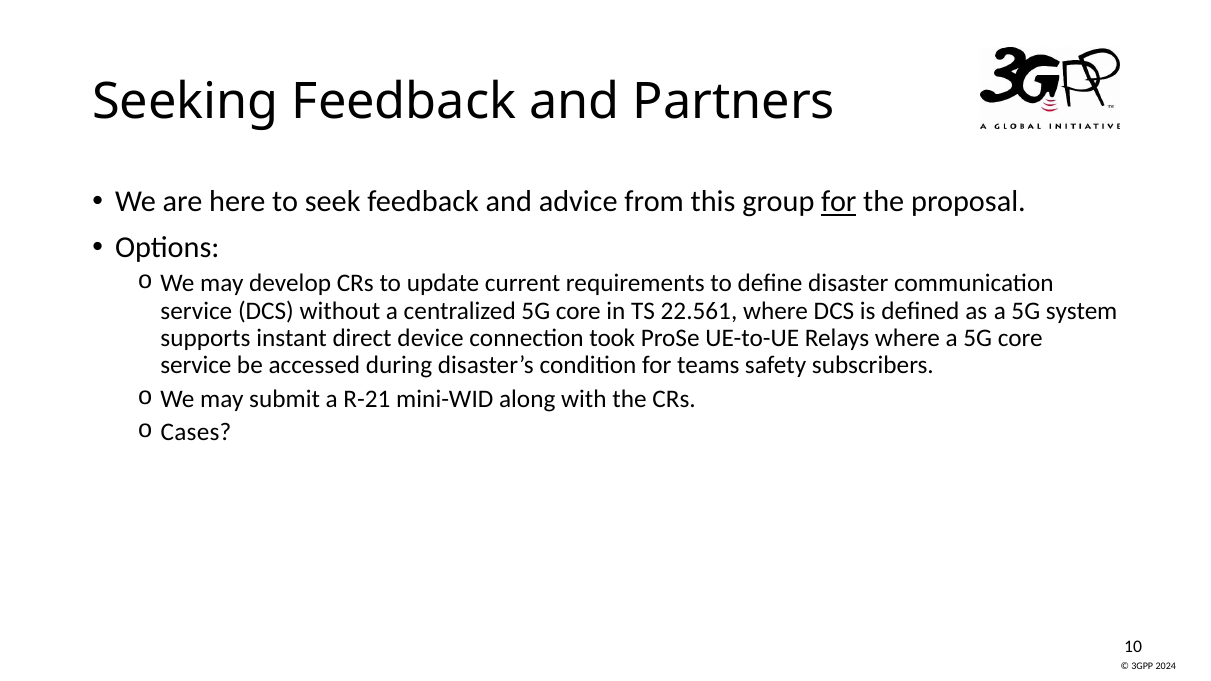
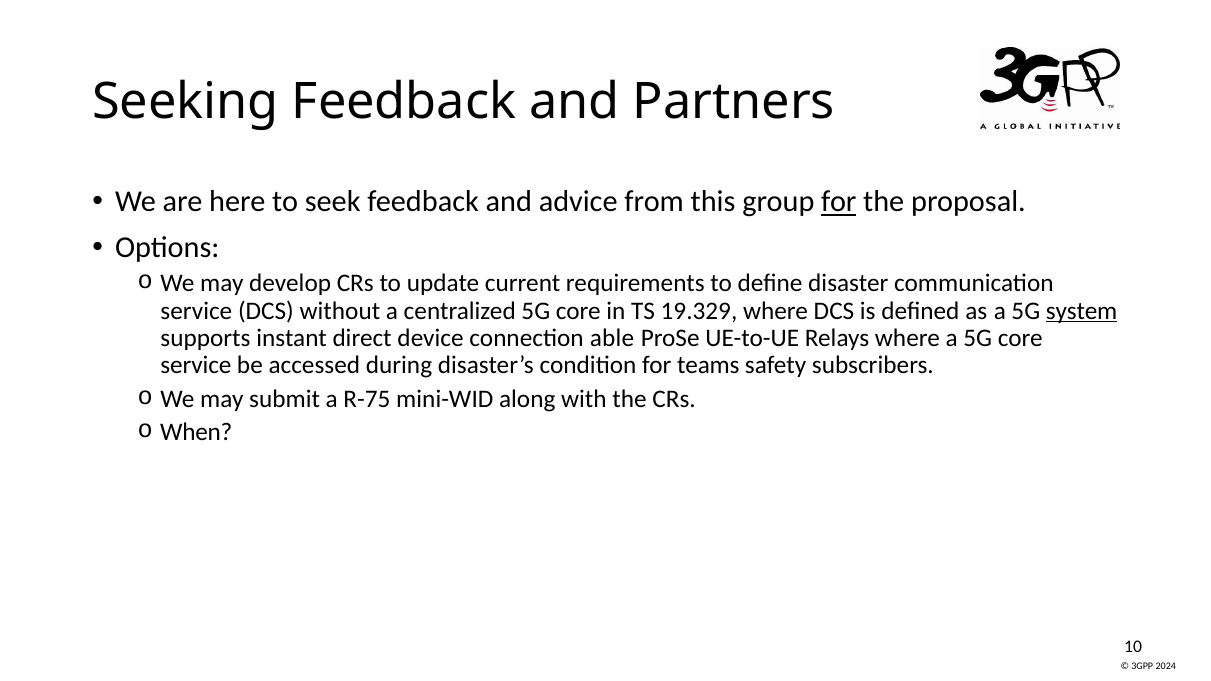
22.561: 22.561 -> 19.329
system underline: none -> present
took: took -> able
R-21: R-21 -> R-75
Cases: Cases -> When
